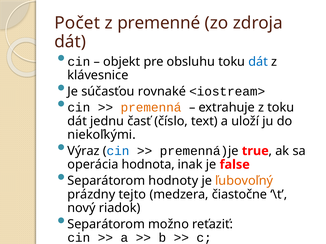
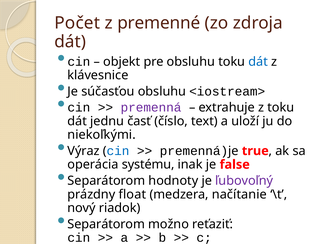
súčasťou rovnaké: rovnaké -> obsluhu
premenná at (151, 108) colour: orange -> purple
hodnota: hodnota -> systému
ľubovoľný colour: orange -> purple
tejto: tejto -> float
čiastočne: čiastočne -> načítanie
